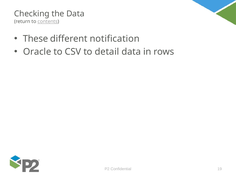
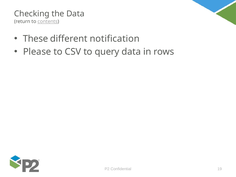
Oracle: Oracle -> Please
detail: detail -> query
